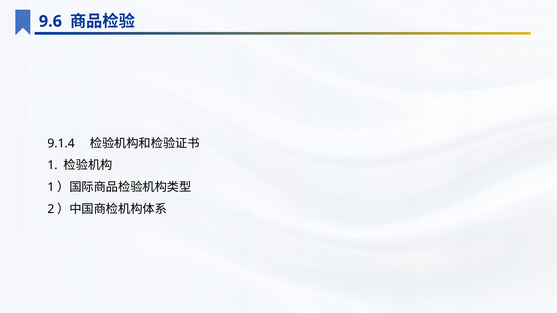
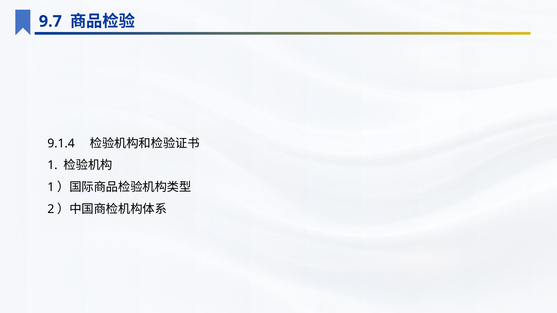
9.6: 9.6 -> 9.7
